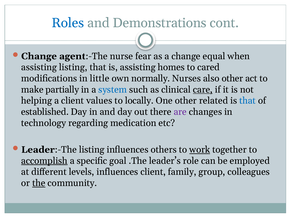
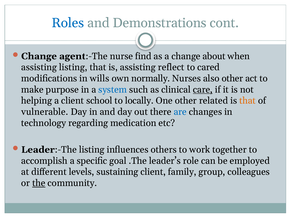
fear: fear -> find
equal: equal -> about
homes: homes -> reflect
little: little -> wills
partially: partially -> purpose
values: values -> school
that at (248, 101) colour: blue -> orange
established: established -> vulnerable
are colour: purple -> blue
work underline: present -> none
accomplish underline: present -> none
levels influences: influences -> sustaining
